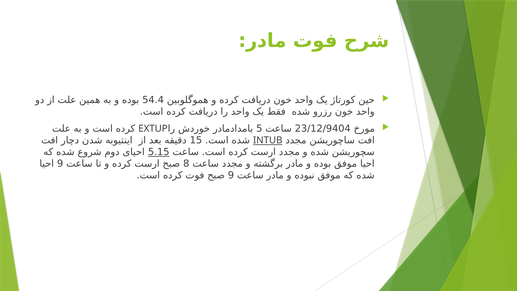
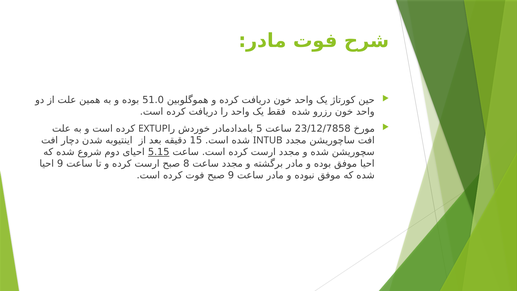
54.4: 54.4 -> 51.0
23/12/9404: 23/12/9404 -> 23/12/7858
INTUB underline: present -> none
